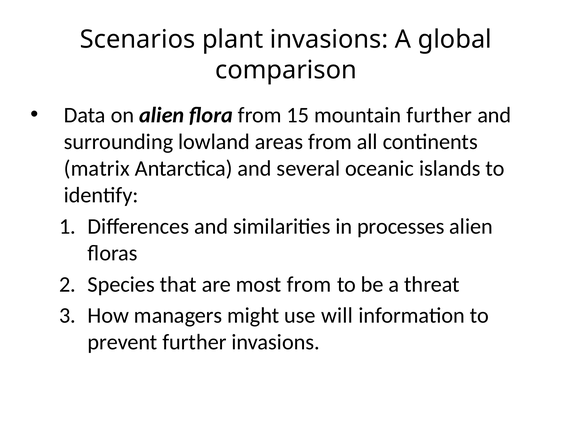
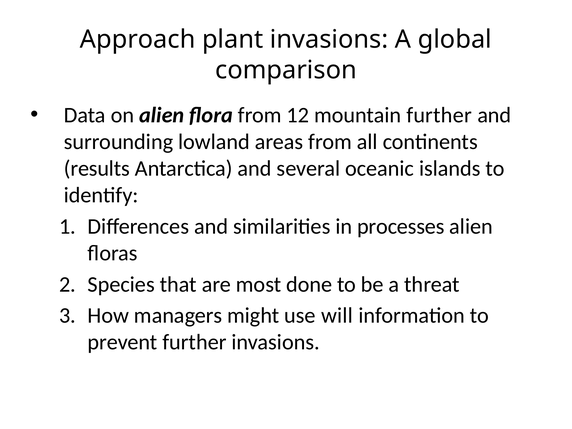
Scenarios: Scenarios -> Approach
15: 15 -> 12
matrix: matrix -> results
most from: from -> done
